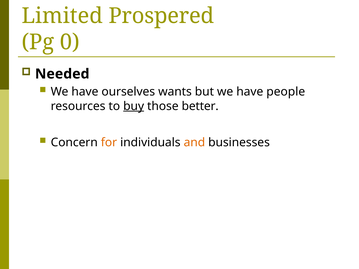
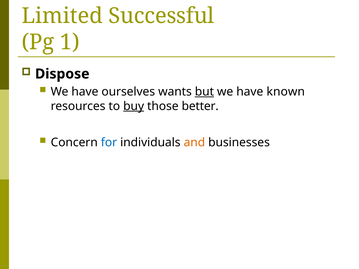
Prospered: Prospered -> Successful
0: 0 -> 1
Needed: Needed -> Dispose
but underline: none -> present
people: people -> known
for colour: orange -> blue
